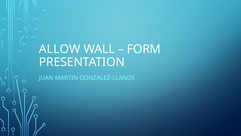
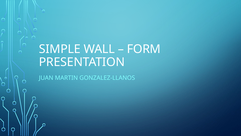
ALLOW: ALLOW -> SIMPLE
